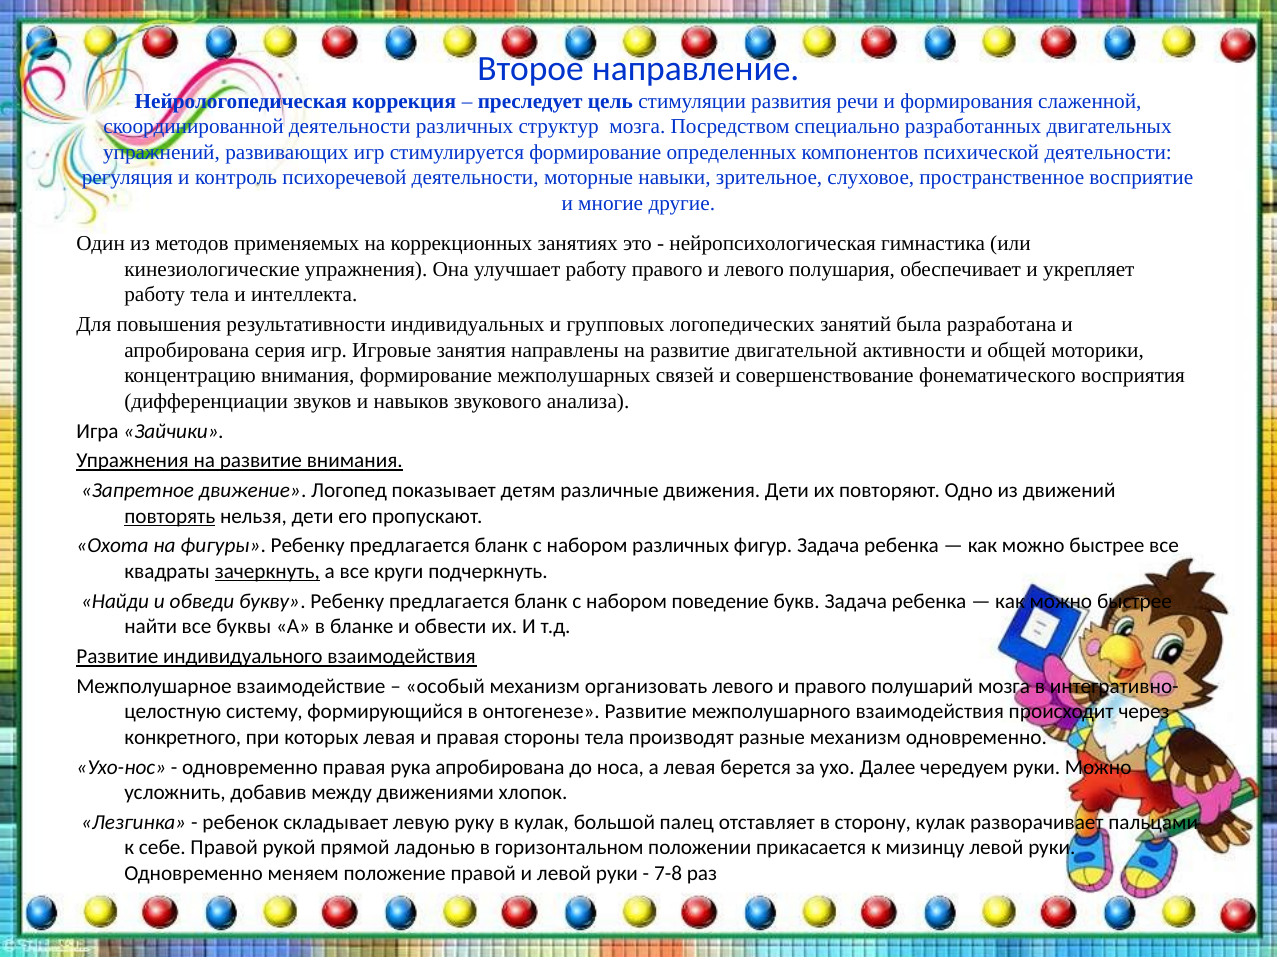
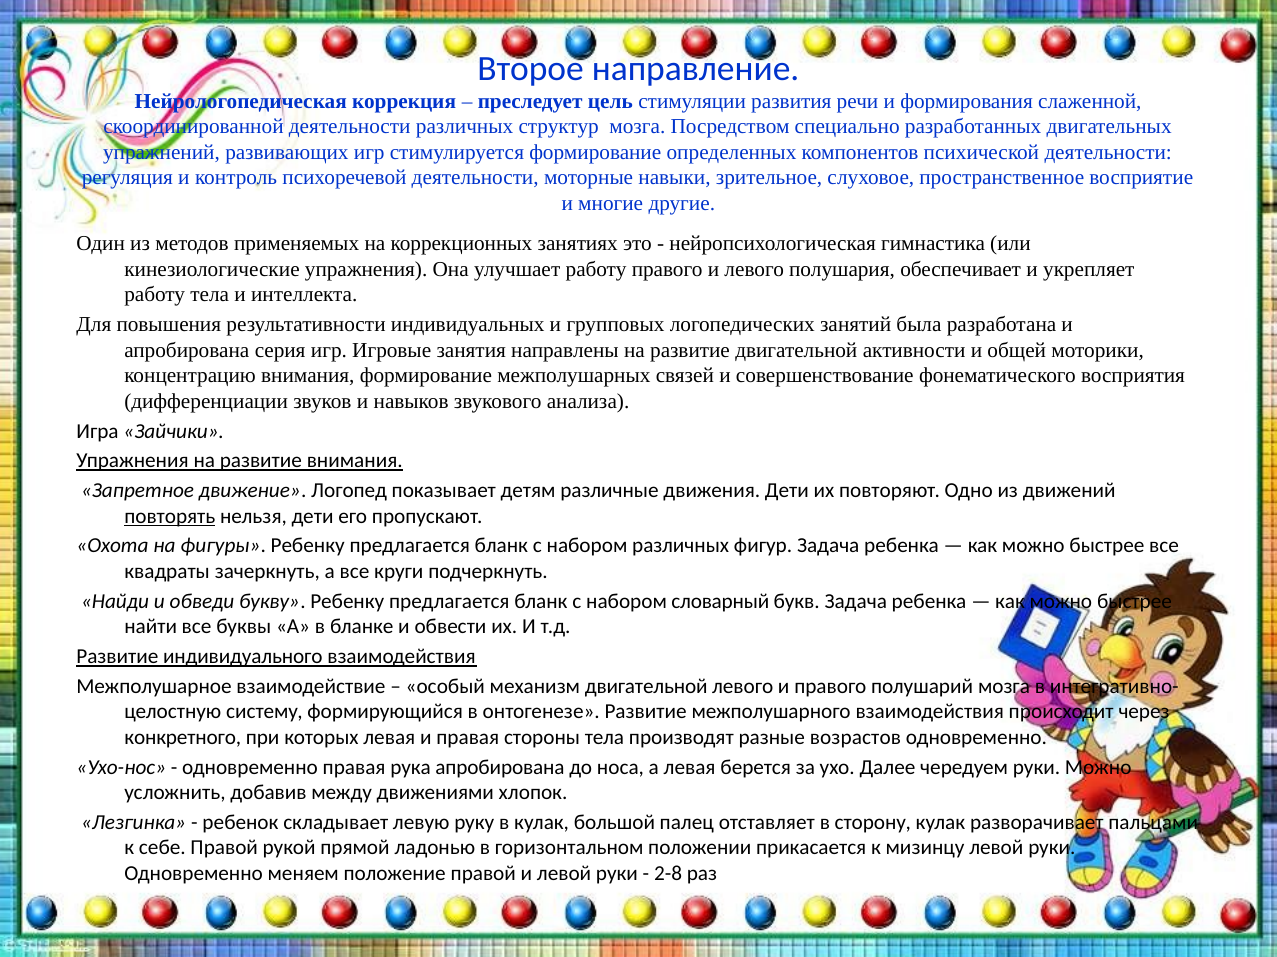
зачеркнуть underline: present -> none
поведение: поведение -> словарный
механизм организовать: организовать -> двигательной
разные механизм: механизм -> возрастов
7-8: 7-8 -> 2-8
